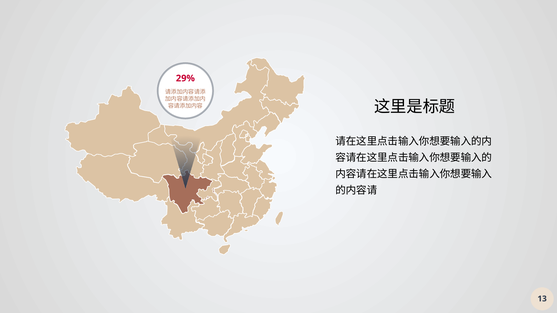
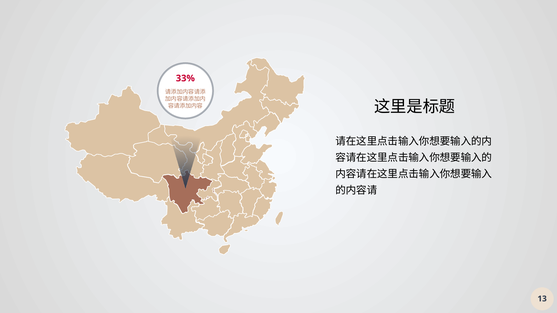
29%: 29% -> 33%
